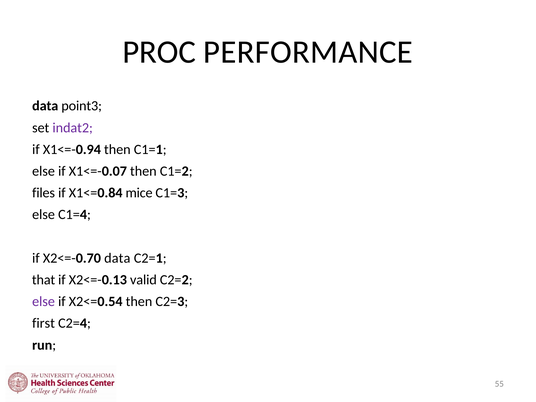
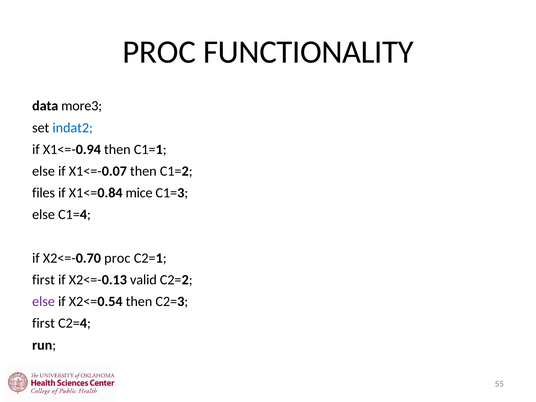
PERFORMANCE: PERFORMANCE -> FUNCTIONALITY
point3: point3 -> more3
indat2 colour: purple -> blue
X2<=-0.70 data: data -> proc
that at (44, 280): that -> first
